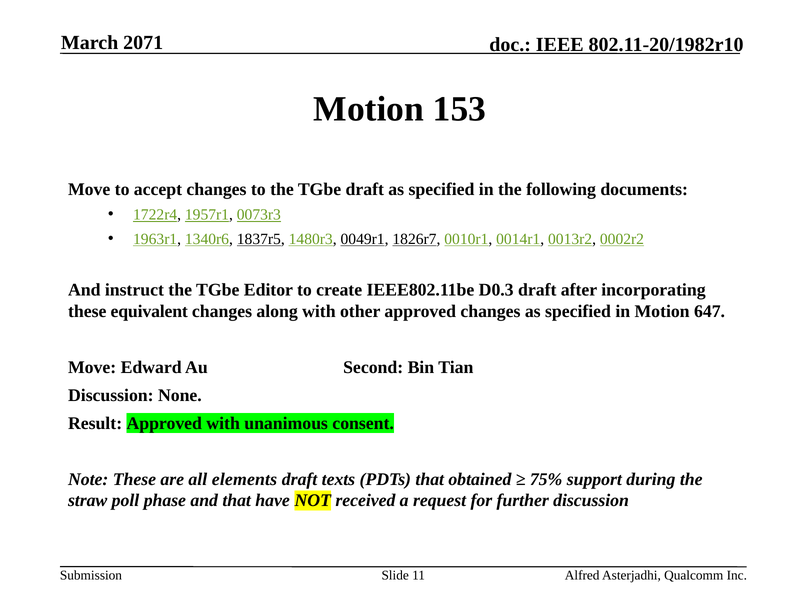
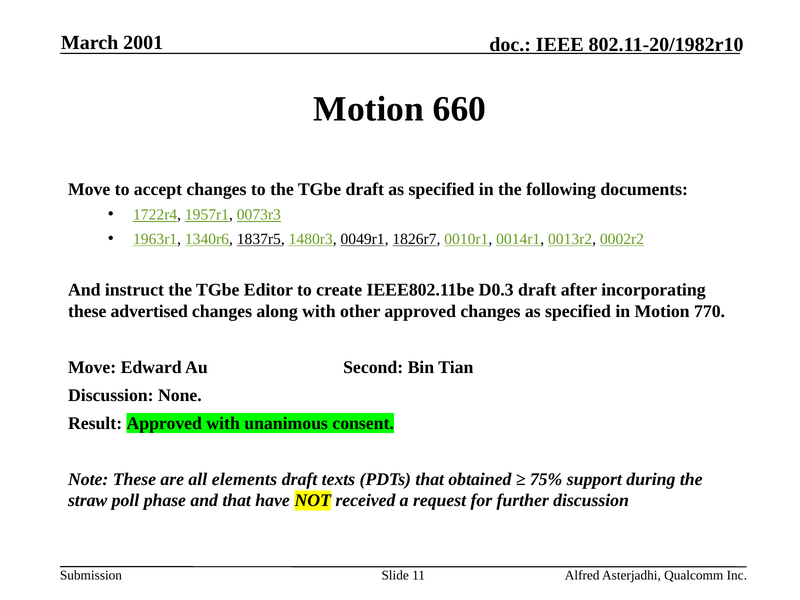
2071: 2071 -> 2001
153: 153 -> 660
equivalent: equivalent -> advertised
647: 647 -> 770
